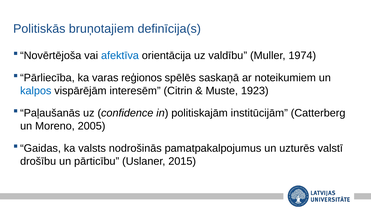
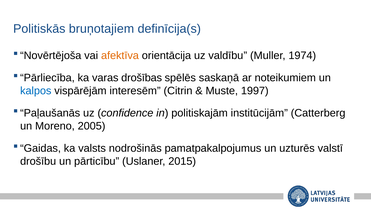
afektīva colour: blue -> orange
reģionos: reģionos -> drošības
1923: 1923 -> 1997
